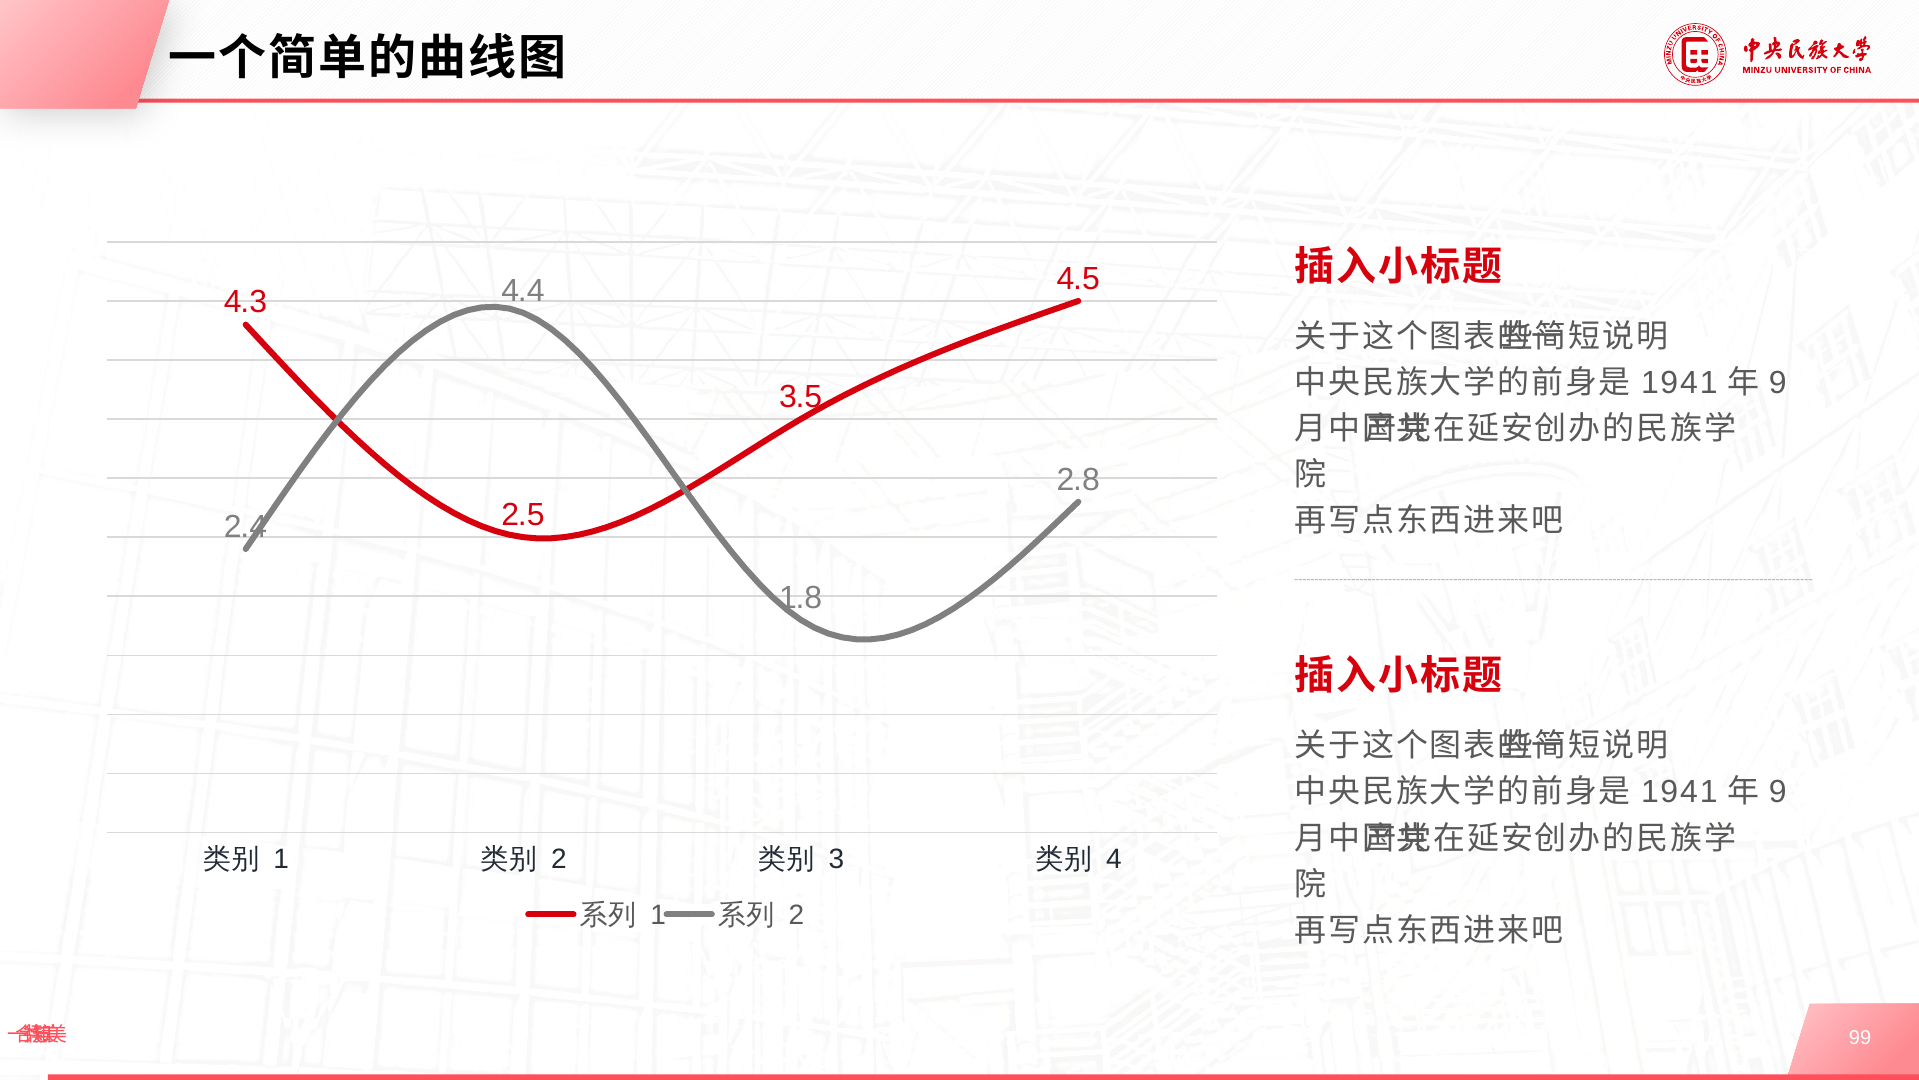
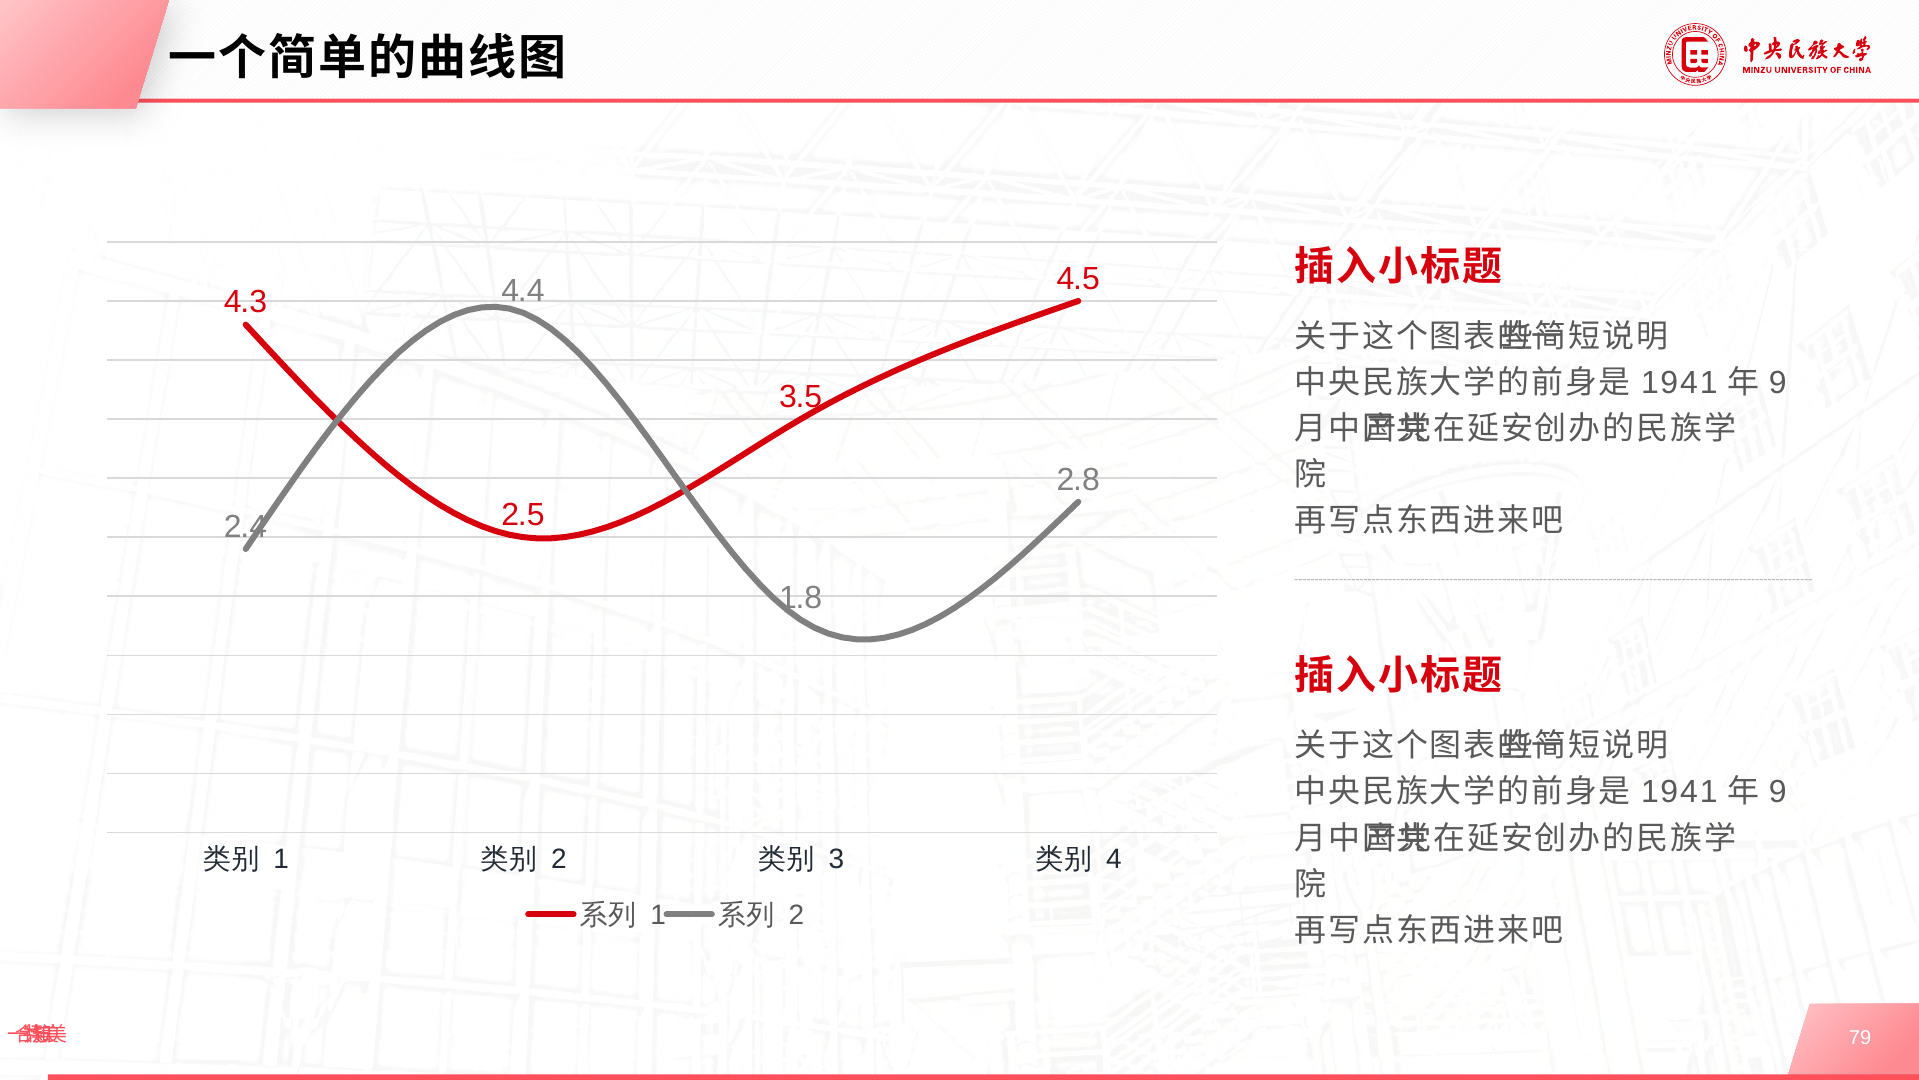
99: 99 -> 79
